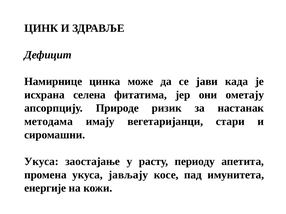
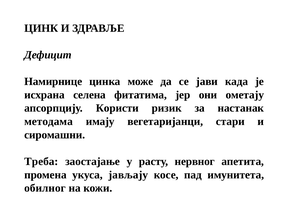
Природе: Природе -> Користи
Укуса at (41, 162): Укуса -> Треба
периоду: периоду -> нервног
енергије: енергије -> обилног
